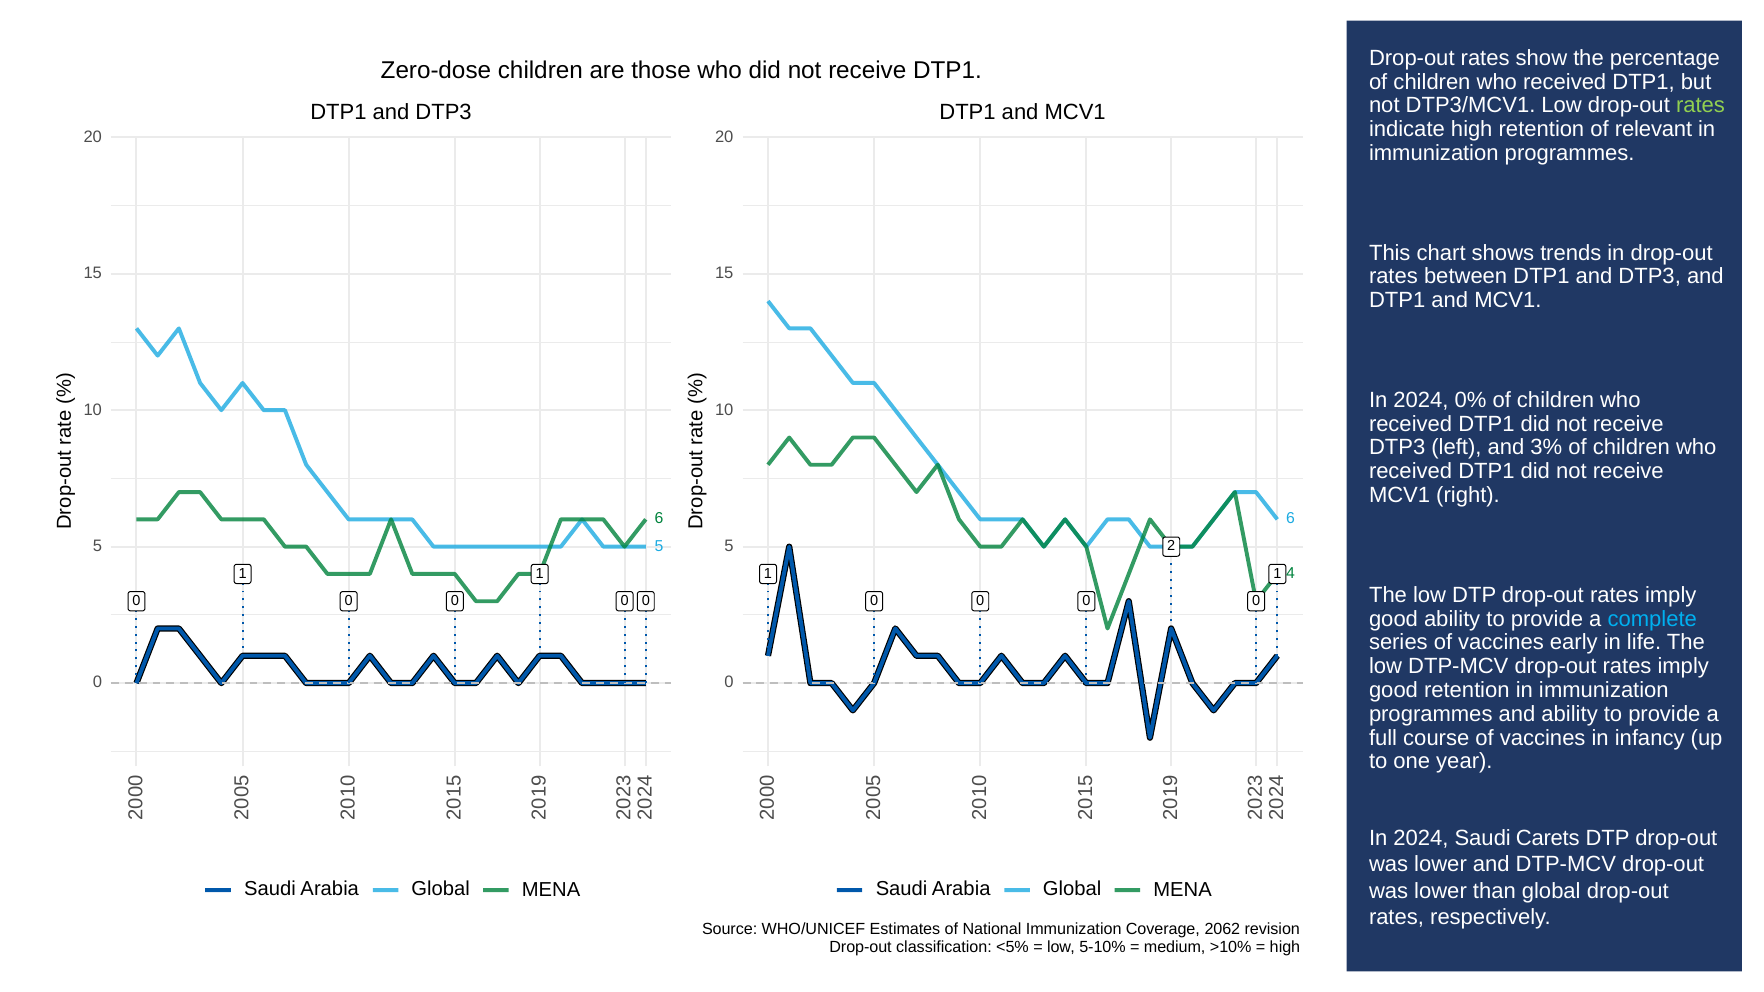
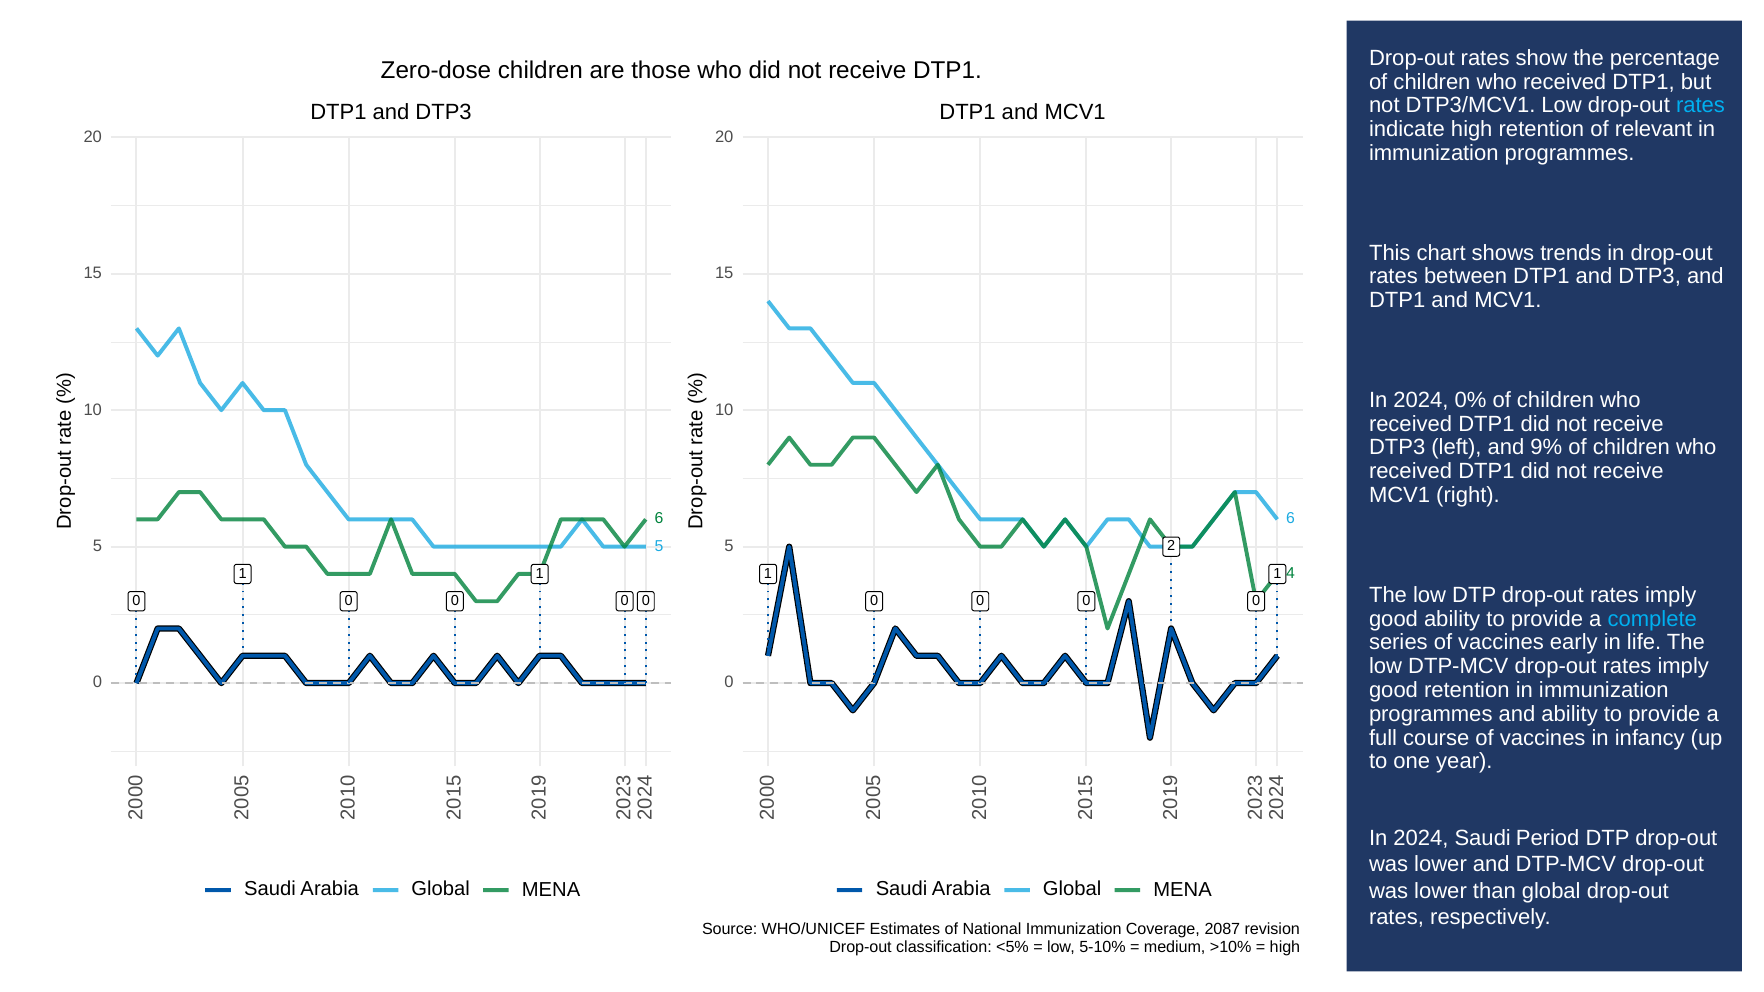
rates at (1701, 106) colour: light green -> light blue
3%: 3% -> 9%
Carets: Carets -> Period
2062: 2062 -> 2087
